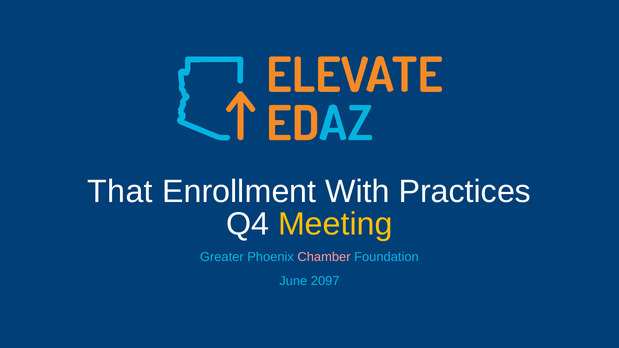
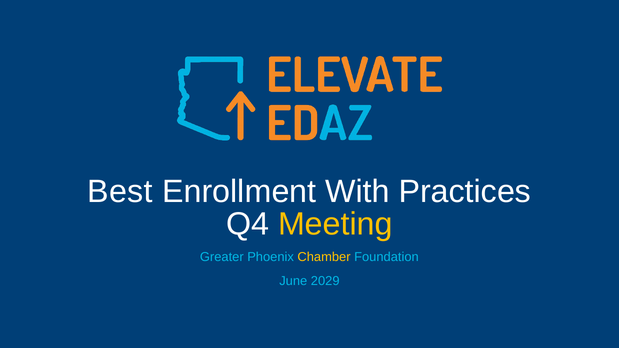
That: That -> Best
Chamber colour: pink -> yellow
2097: 2097 -> 2029
